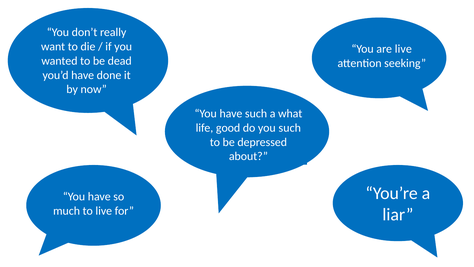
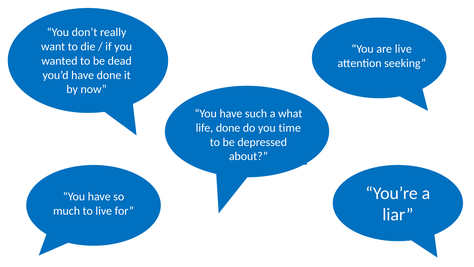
life good: good -> done
you such: such -> time
